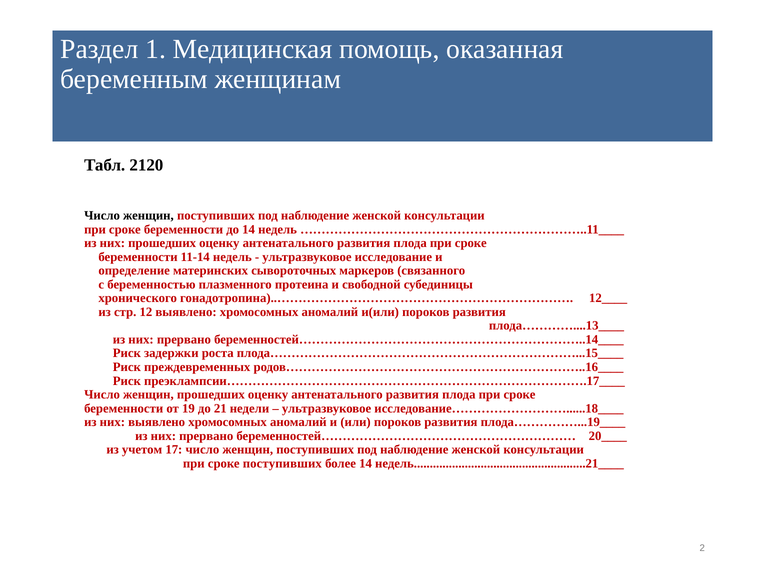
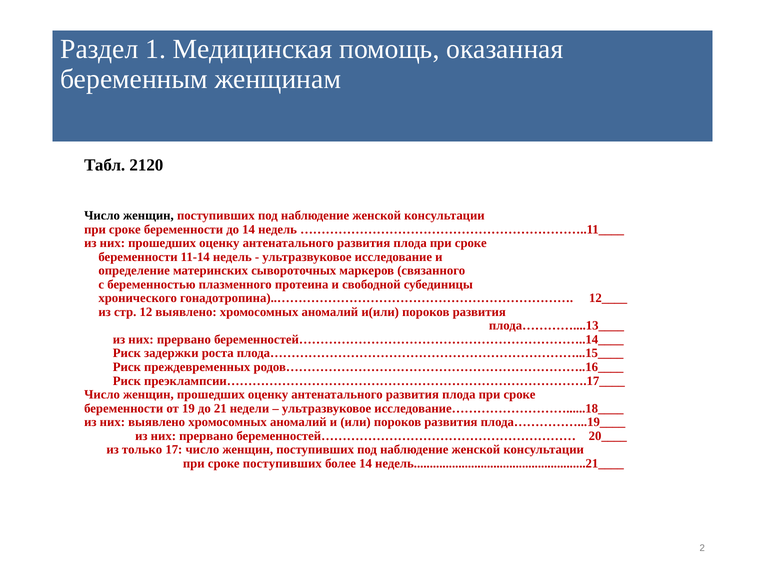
учетом: учетом -> только
